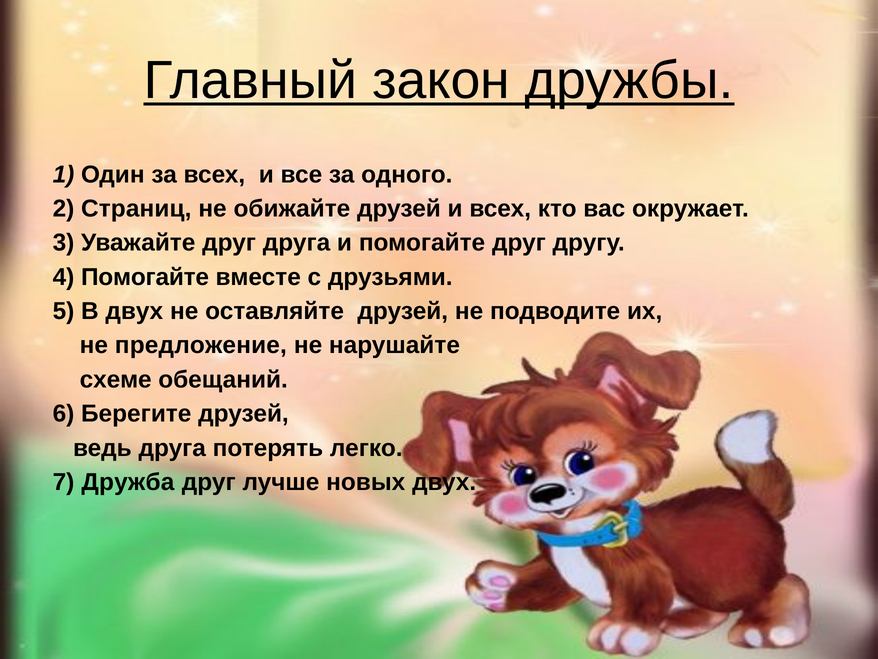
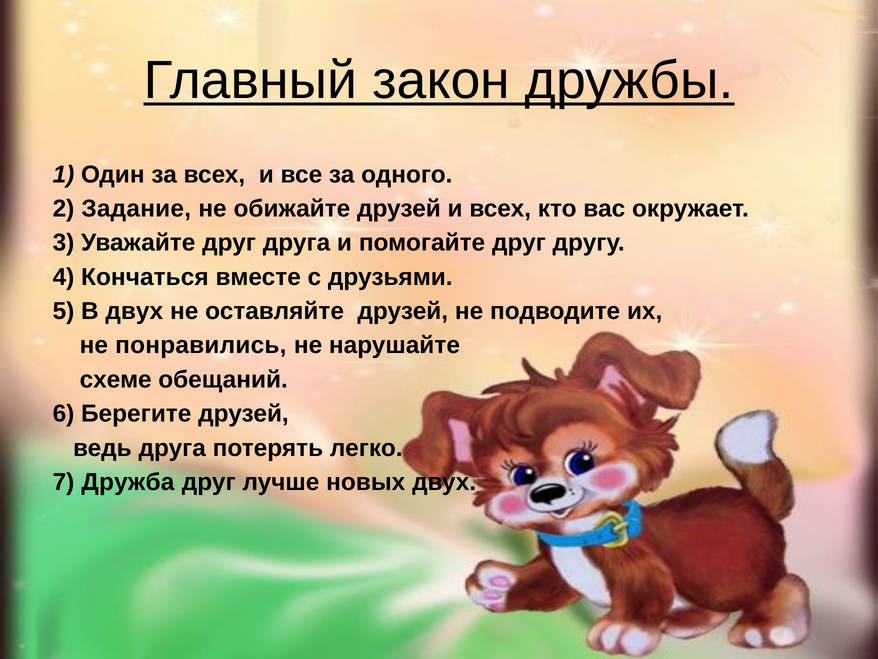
Страниц: Страниц -> Задание
4 Помогайте: Помогайте -> Кончаться
предложение: предложение -> понравились
